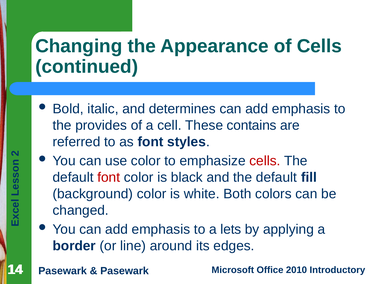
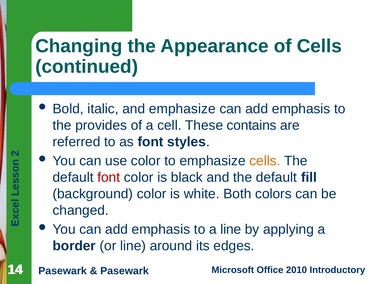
and determines: determines -> emphasize
cells at (265, 161) colour: red -> orange
a lets: lets -> line
